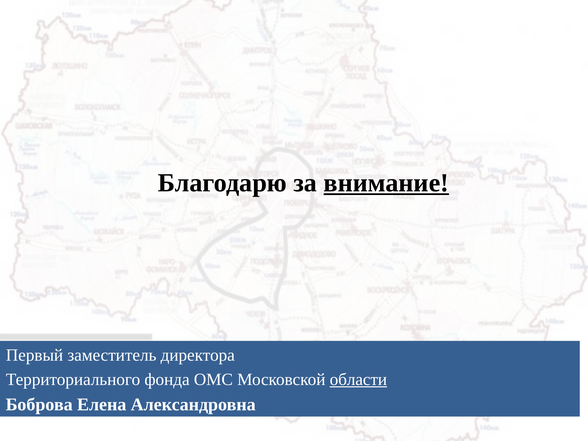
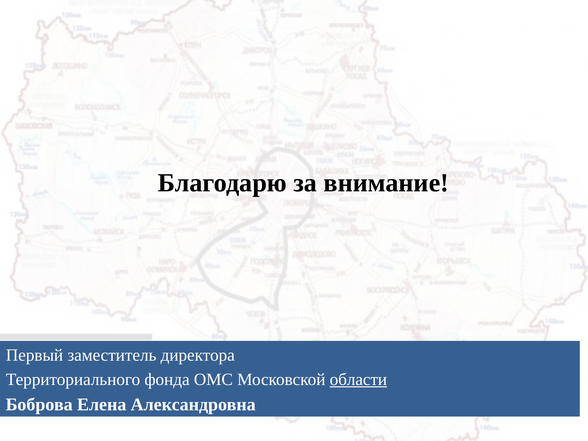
внимание underline: present -> none
